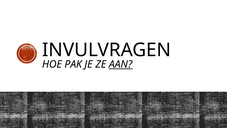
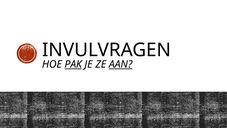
PAK underline: none -> present
